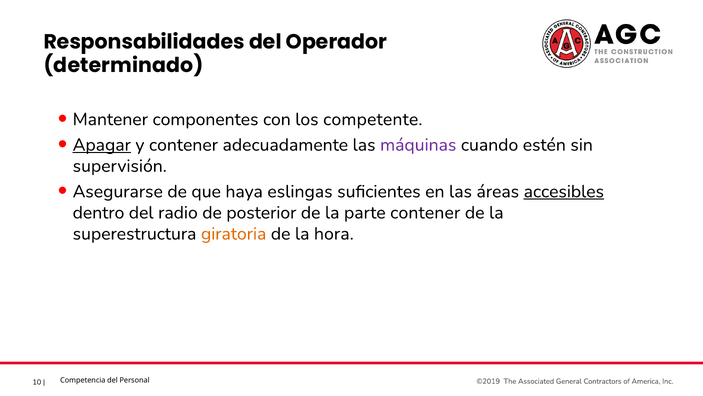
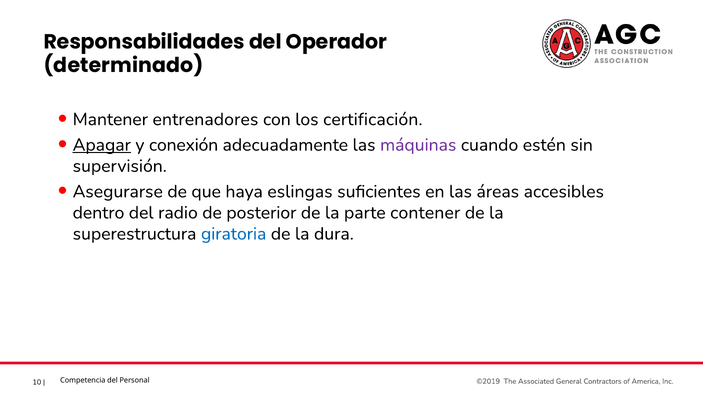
componentes: componentes -> entrenadores
competente: competente -> certificación
y contener: contener -> conexión
accesibles underline: present -> none
giratoria colour: orange -> blue
hora: hora -> dura
